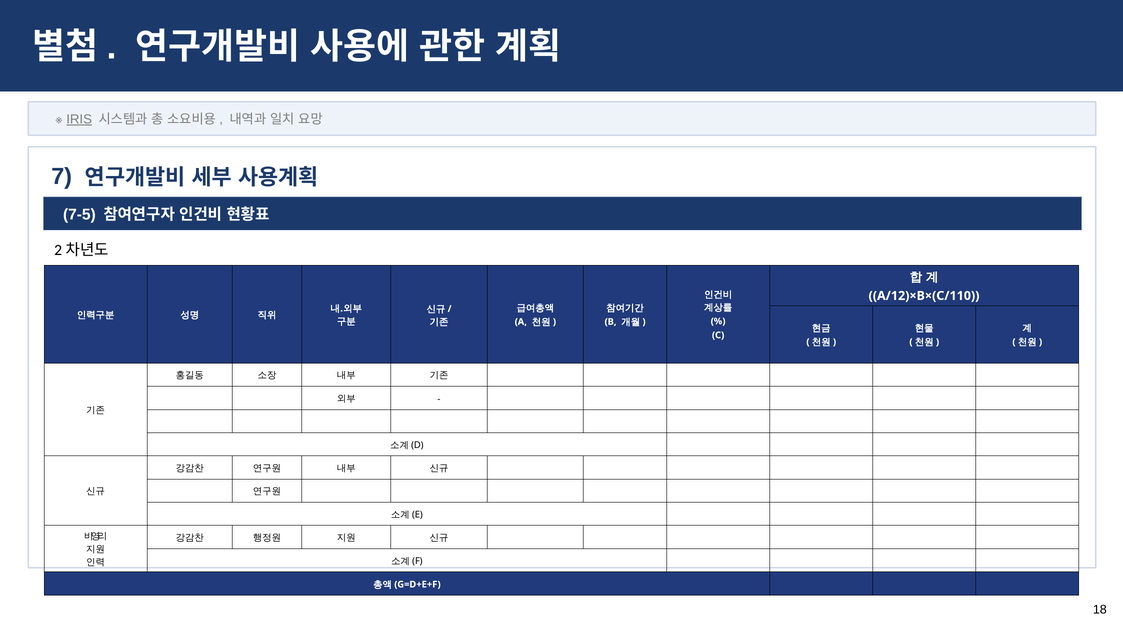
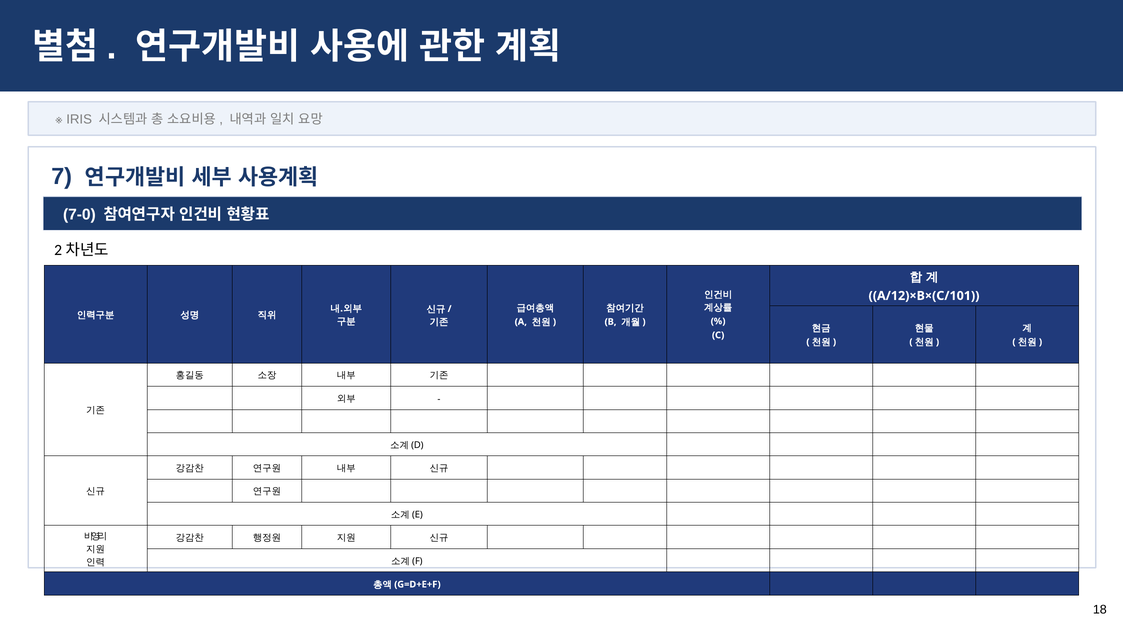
IRIS underline: present -> none
7-5: 7-5 -> 7-0
A/12)×B×(C/110: A/12)×B×(C/110 -> A/12)×B×(C/101
